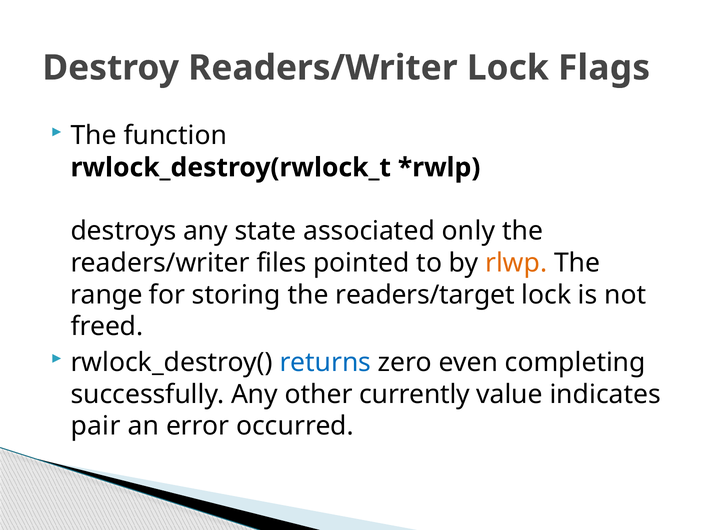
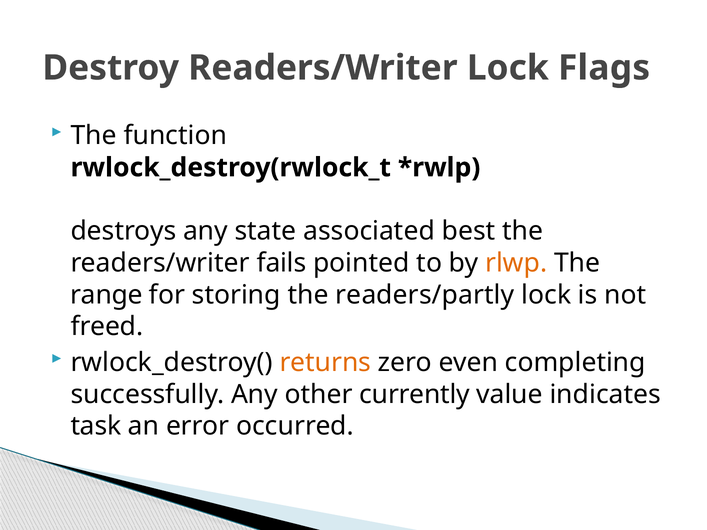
only: only -> best
files: files -> fails
readers/target: readers/target -> readers/partly
returns colour: blue -> orange
pair: pair -> task
